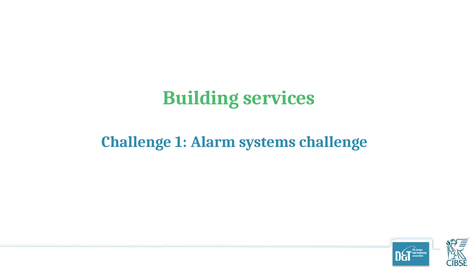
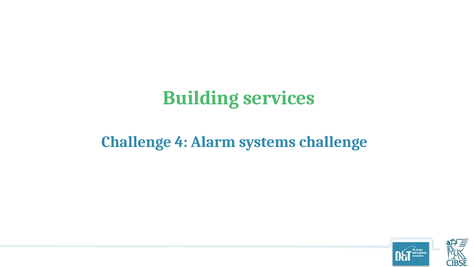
1: 1 -> 4
